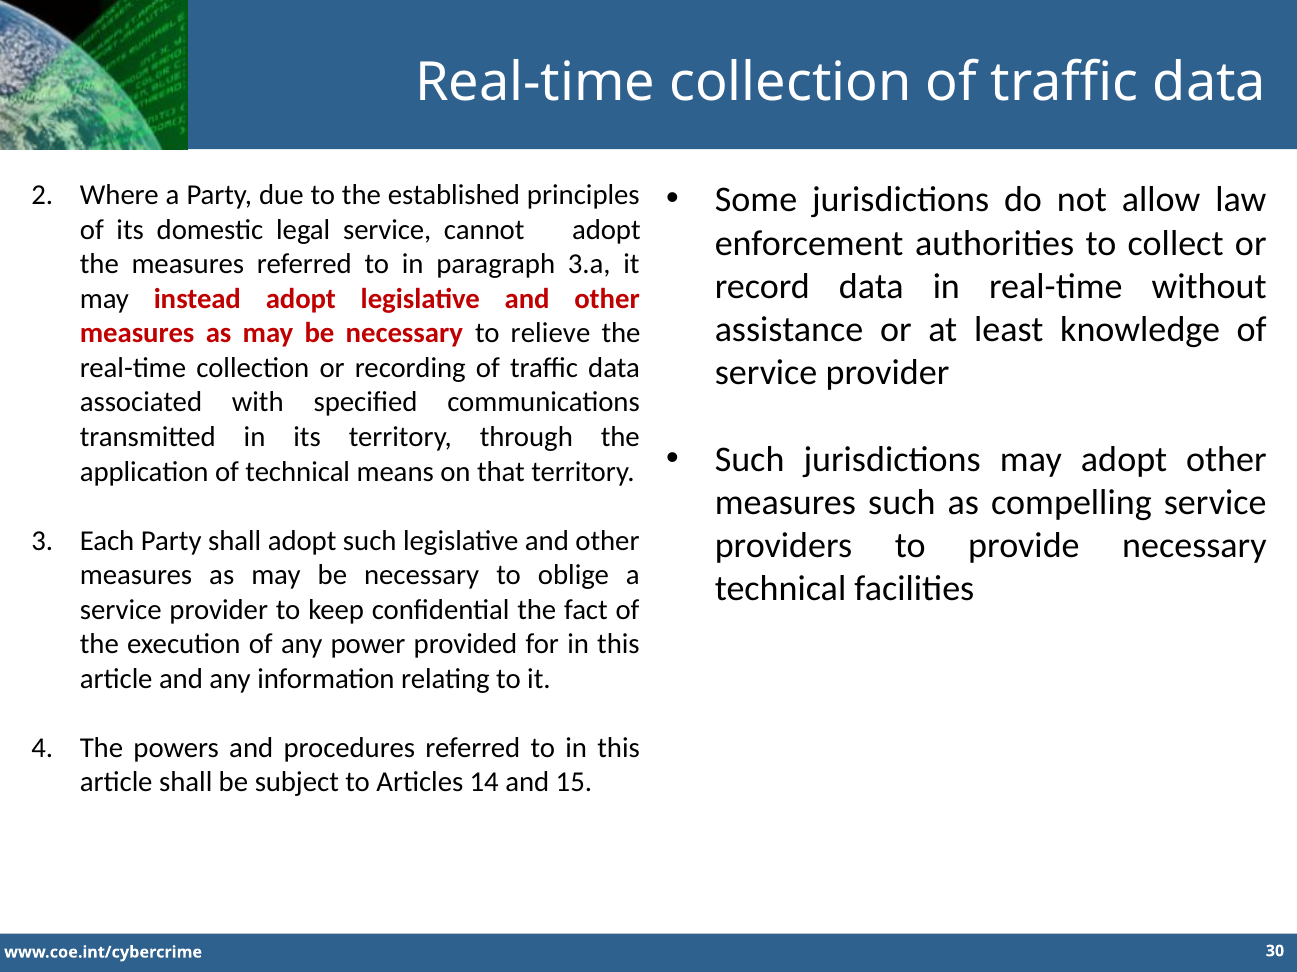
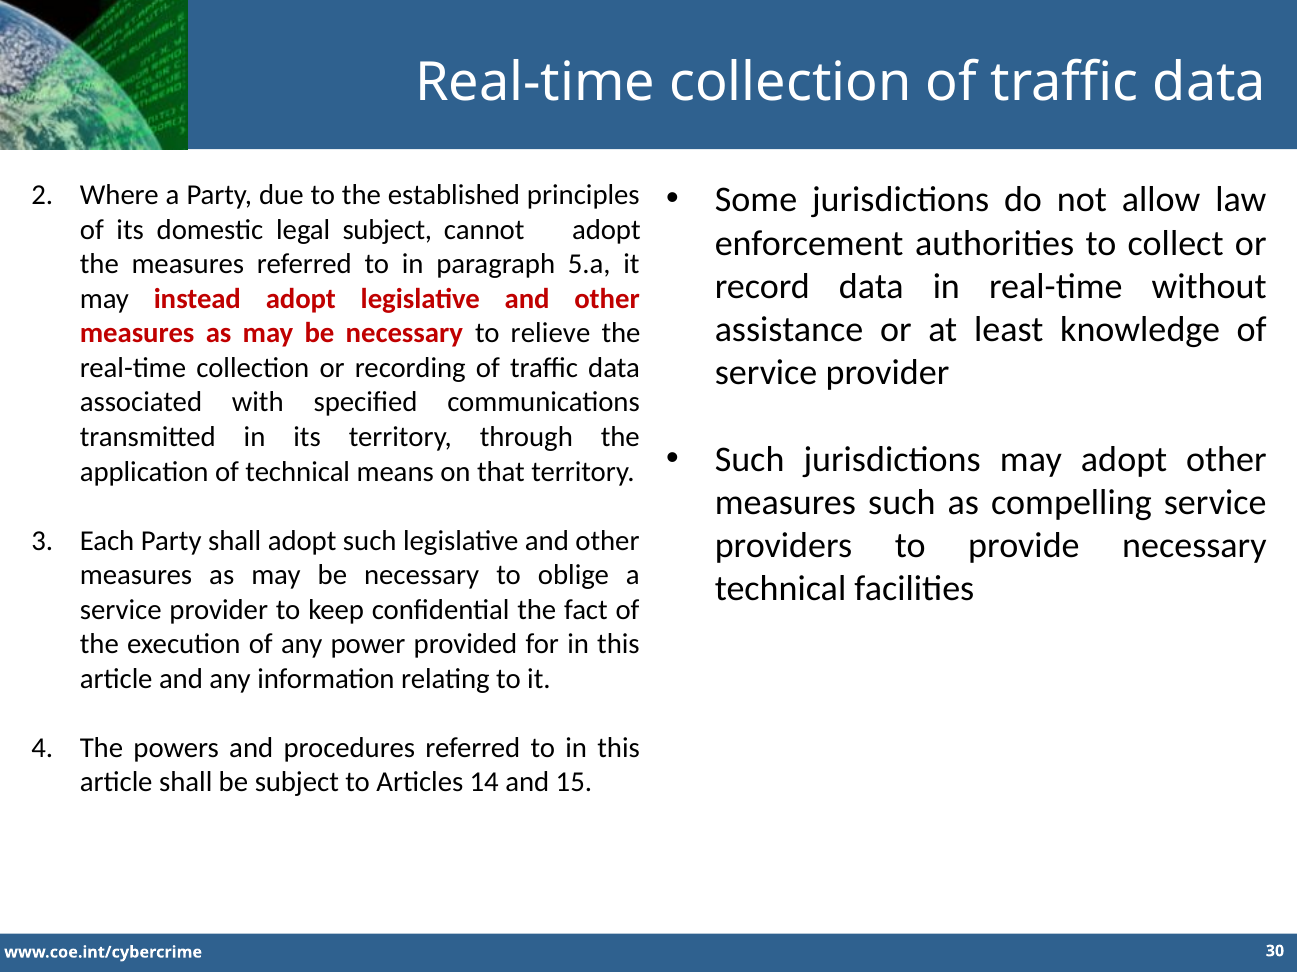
legal service: service -> subject
3.a: 3.a -> 5.a
